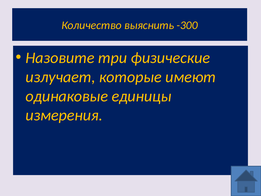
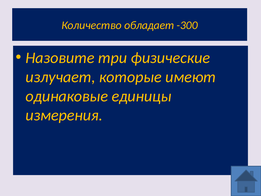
выяснить: выяснить -> обладает
